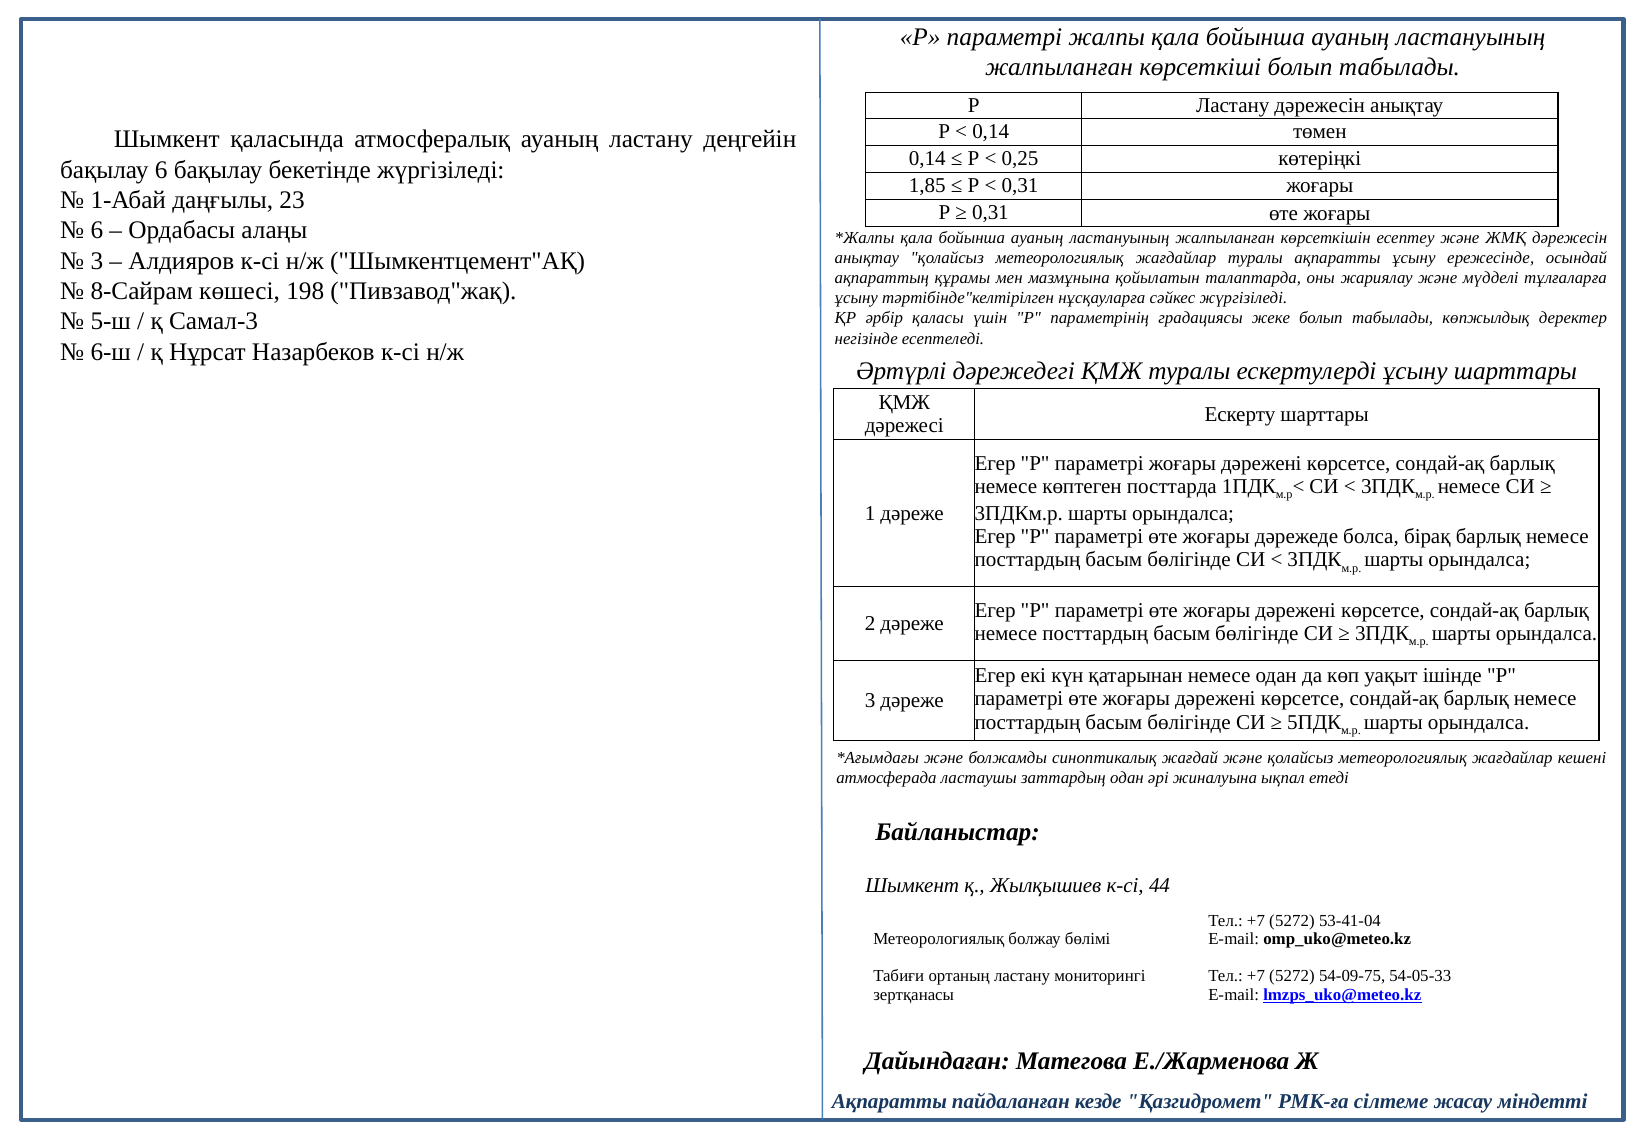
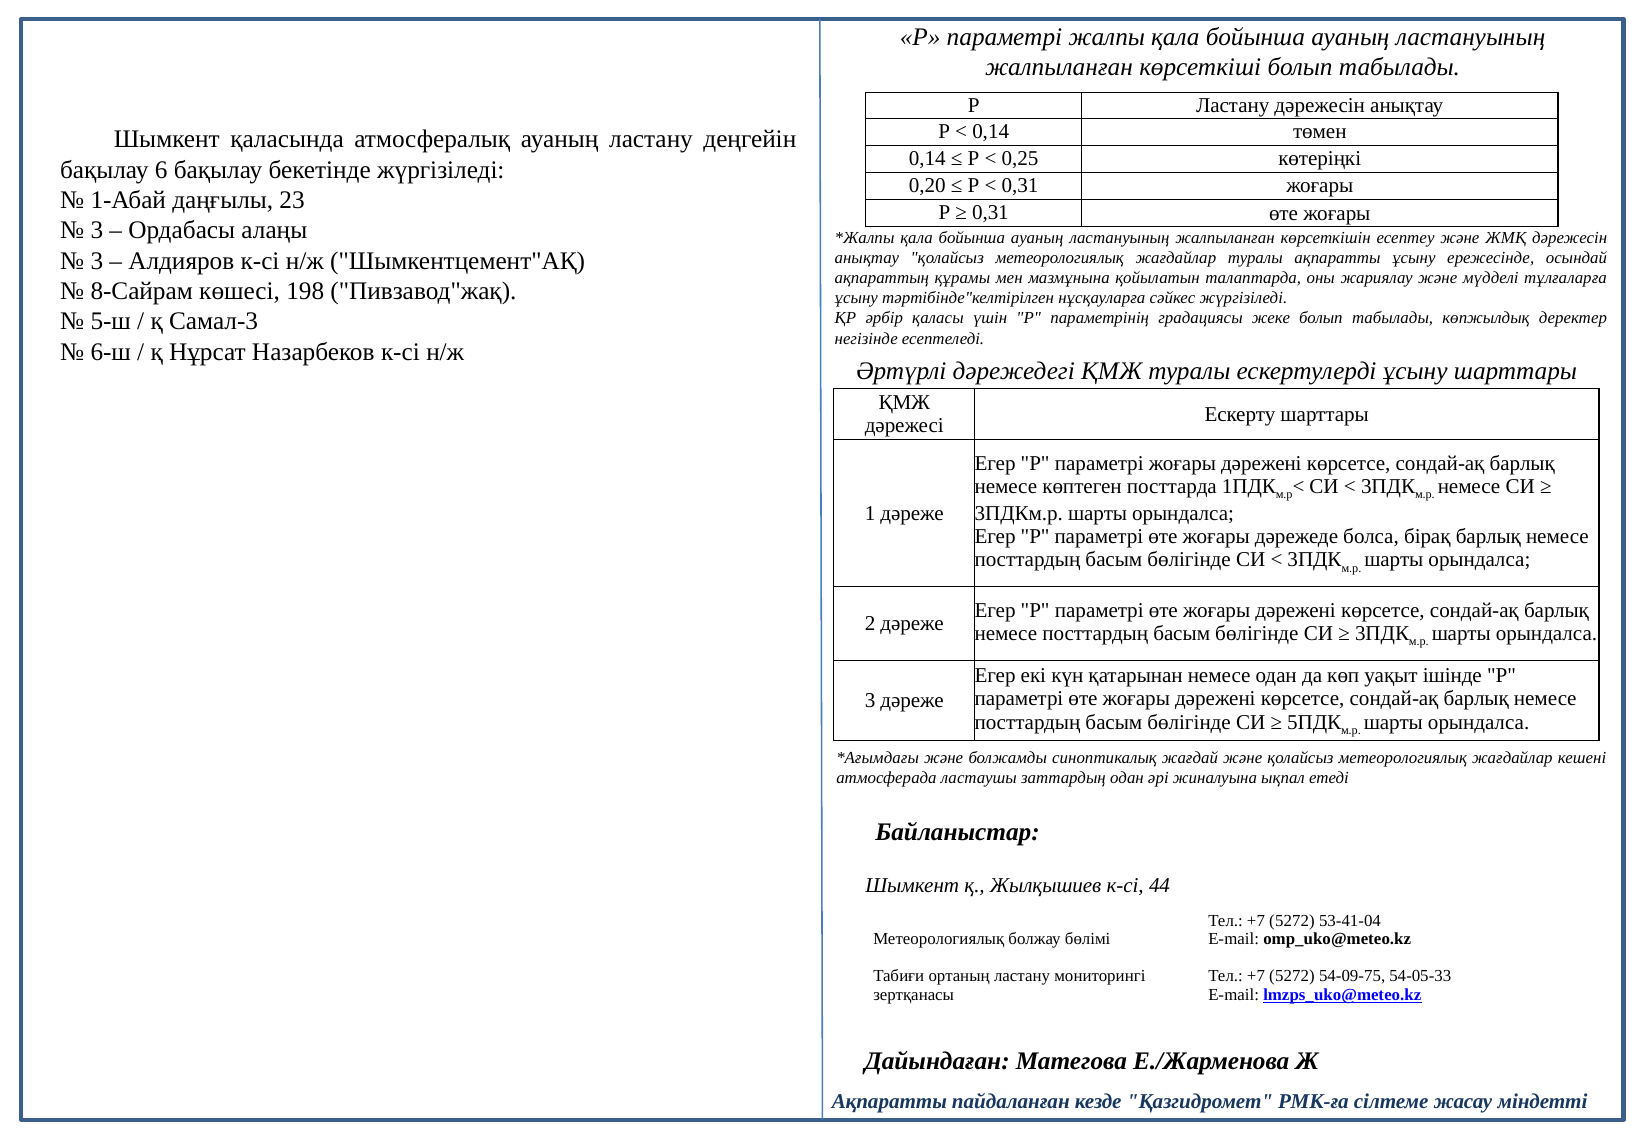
1,85: 1,85 -> 0,20
6 at (97, 230): 6 -> 3
